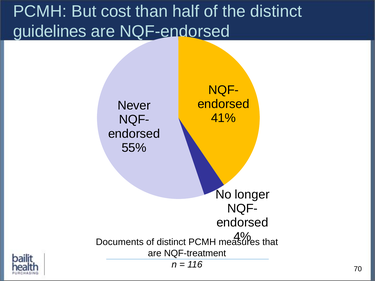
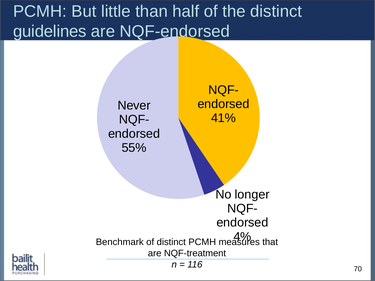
cost: cost -> little
Documents: Documents -> Benchmark
